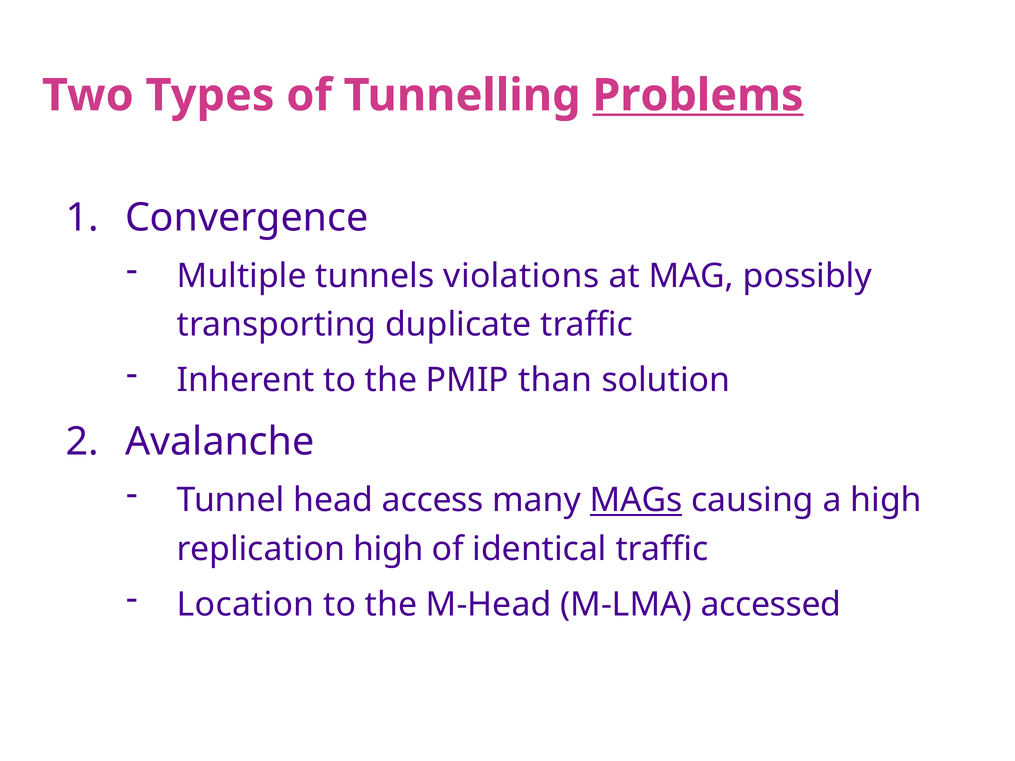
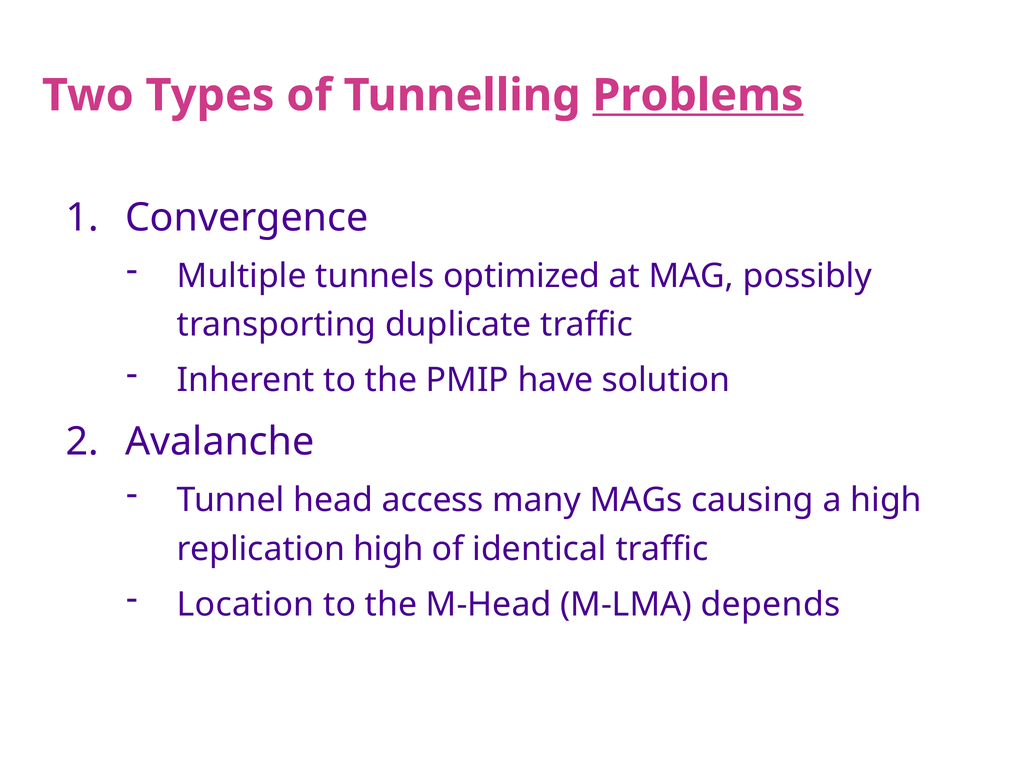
violations: violations -> optimized
than: than -> have
MAGs underline: present -> none
accessed: accessed -> depends
